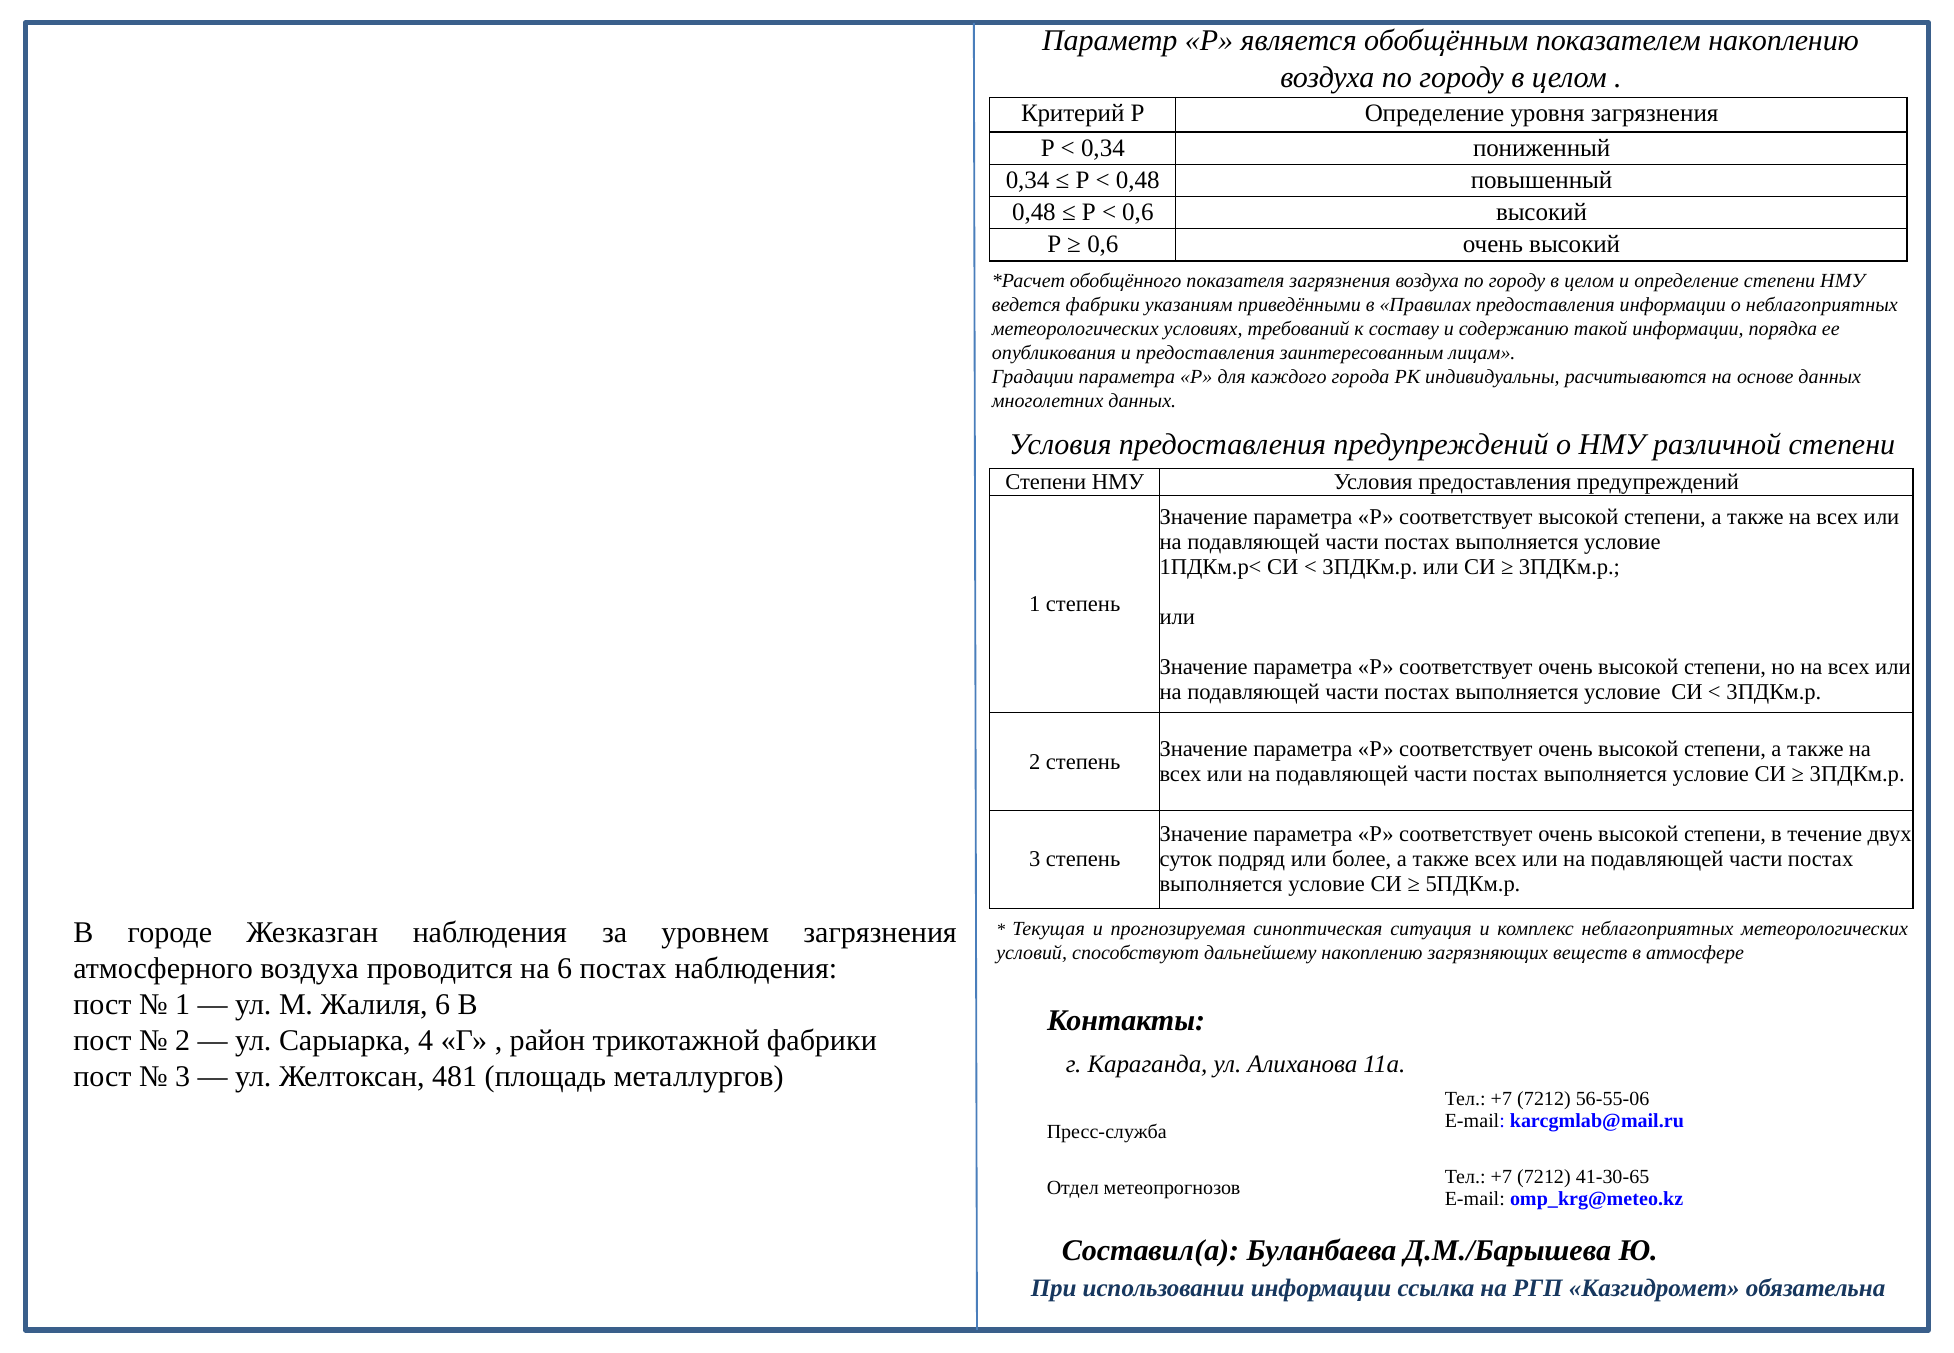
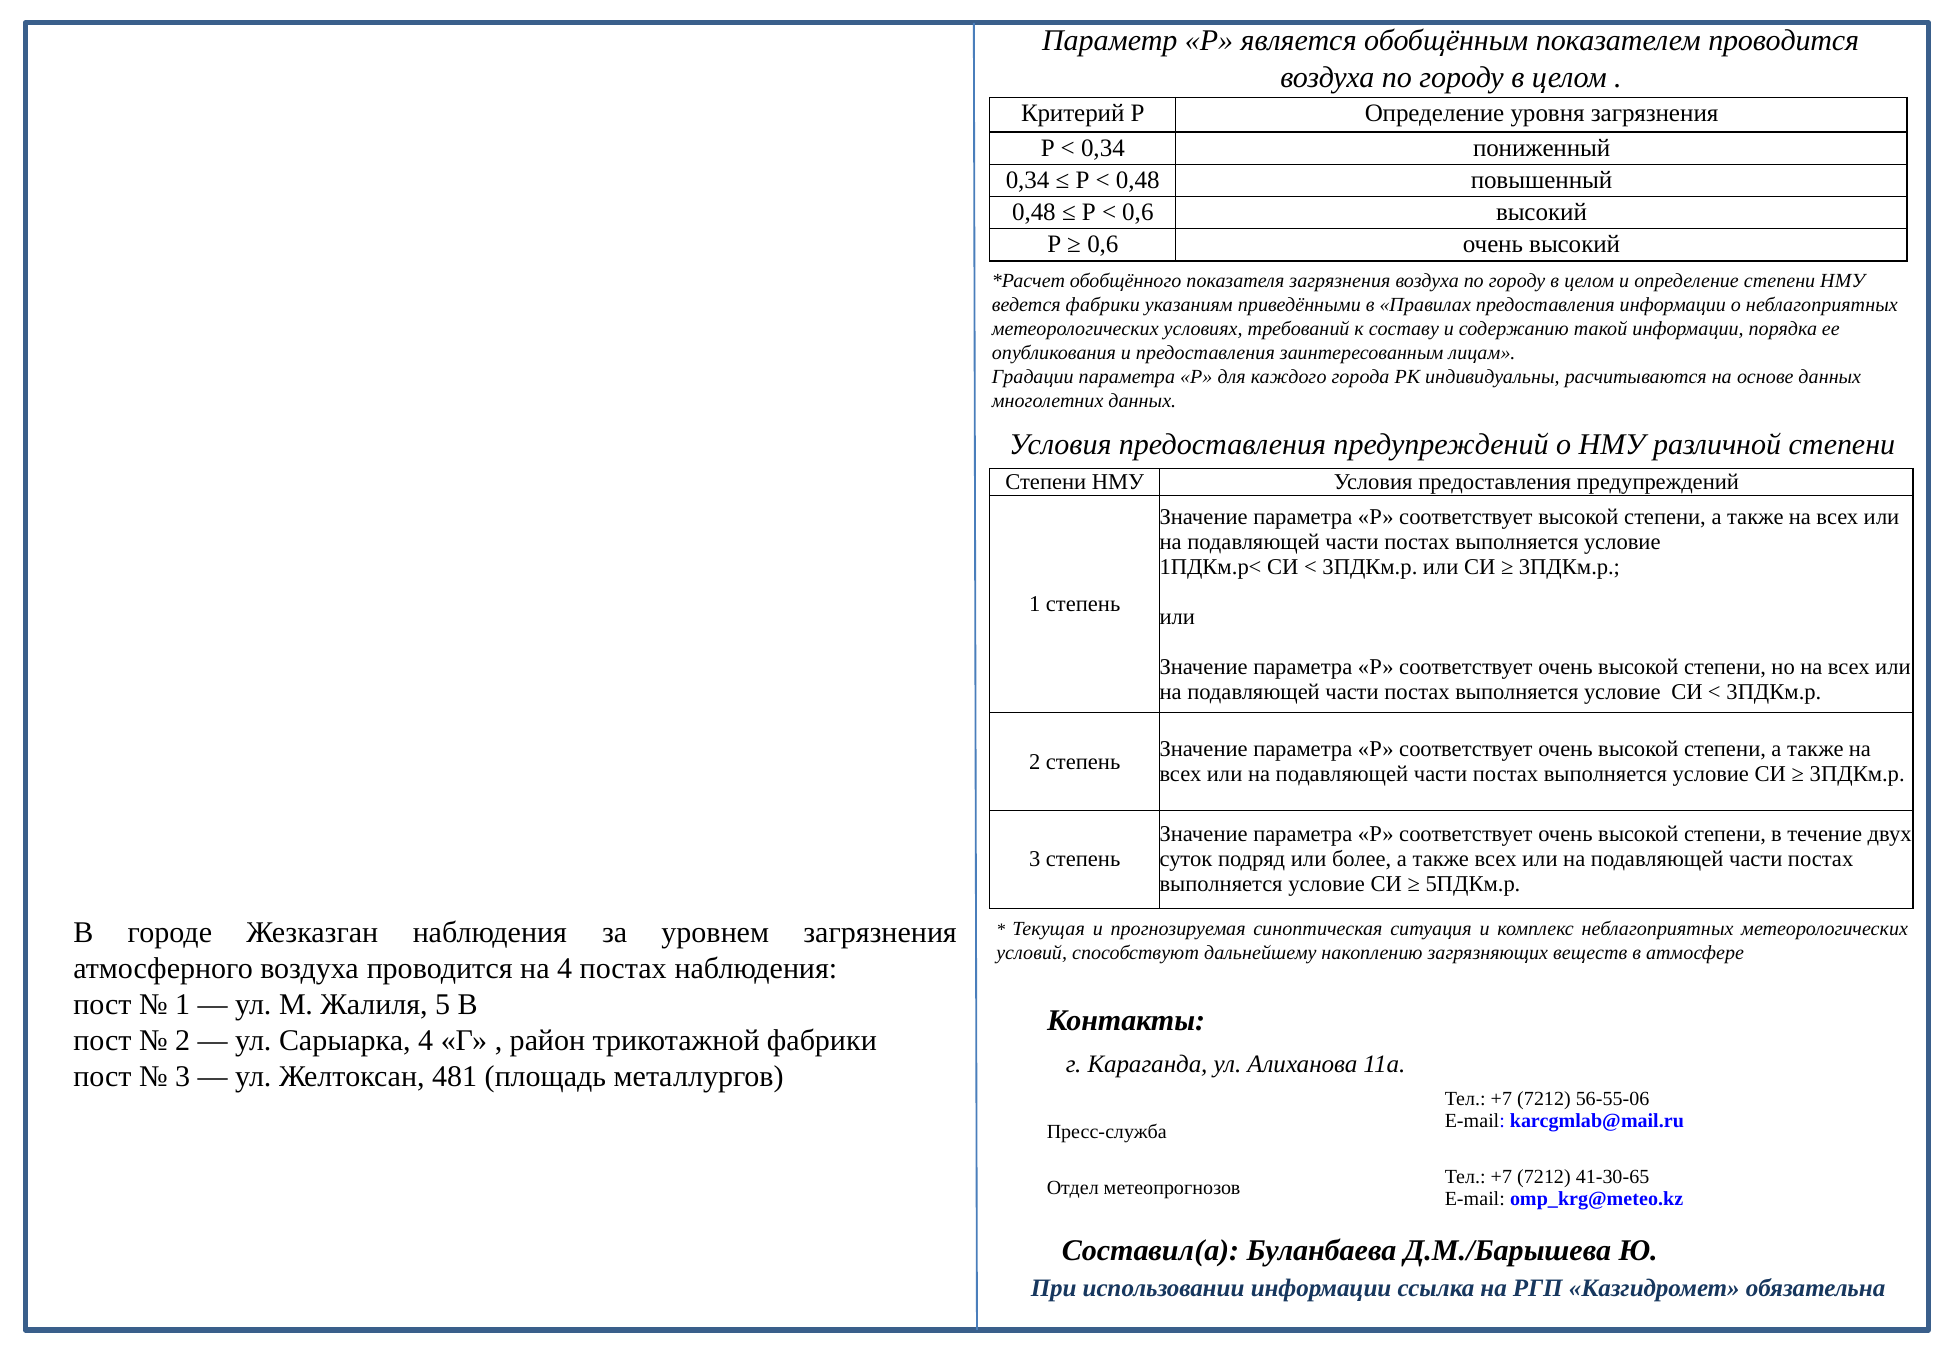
показателем накоплению: накоплению -> проводится
на 6: 6 -> 4
Жалиля 6: 6 -> 5
